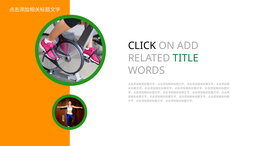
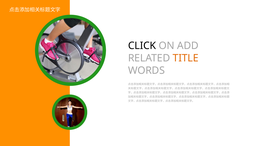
TITLE colour: green -> orange
